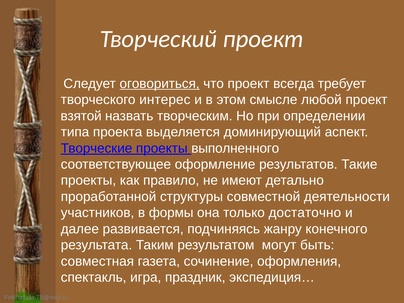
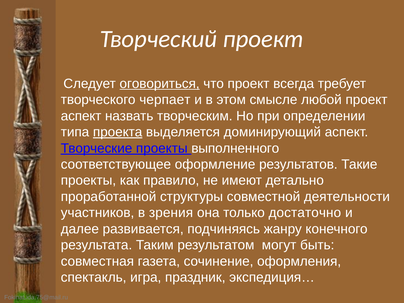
интерес: интерес -> черпает
взятой at (81, 116): взятой -> аспект
проекта underline: none -> present
формы: формы -> зрения
